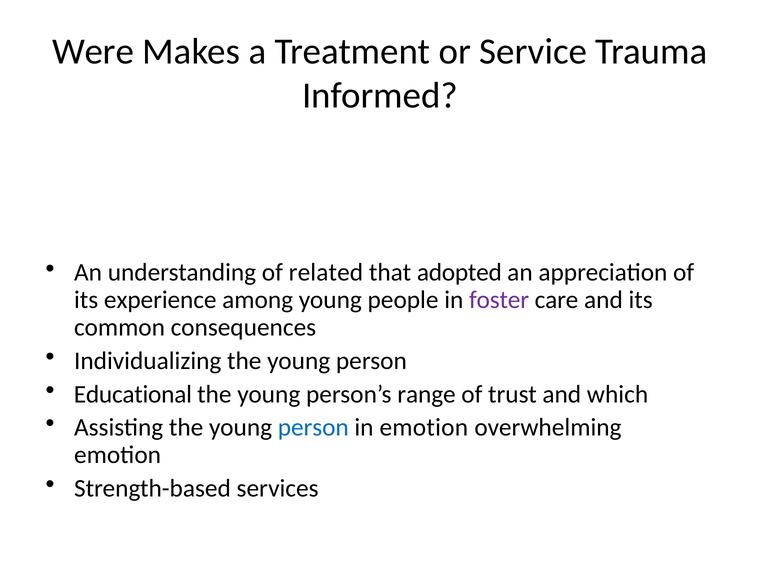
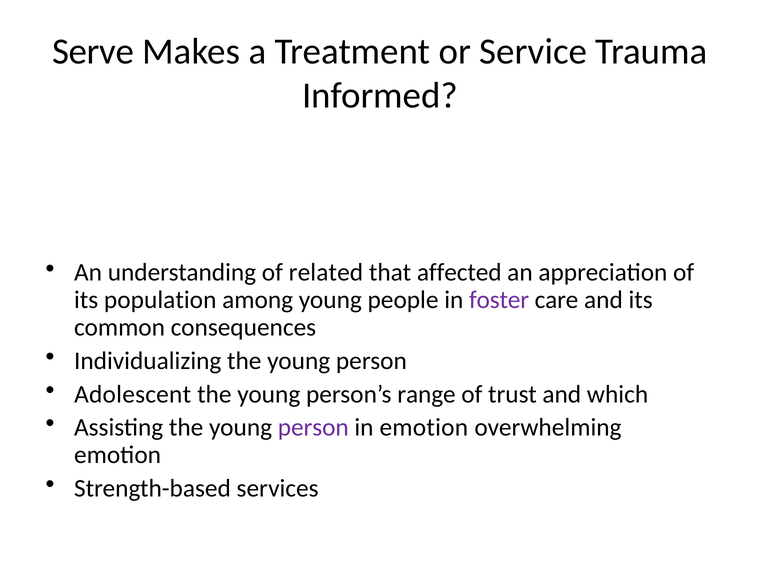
Were: Were -> Serve
adopted: adopted -> affected
experience: experience -> population
Educational: Educational -> Adolescent
person at (313, 428) colour: blue -> purple
